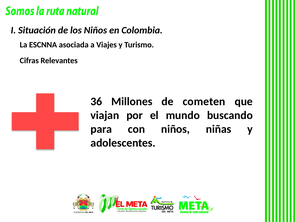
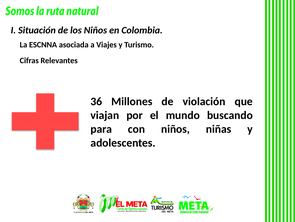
cometen: cometen -> violación
